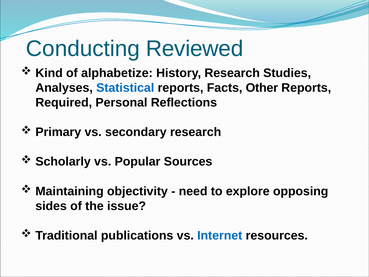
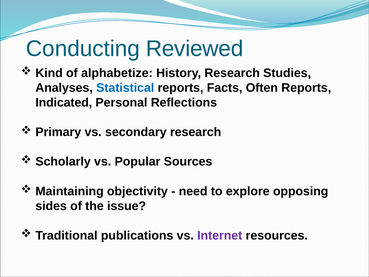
Other: Other -> Often
Required: Required -> Indicated
Internet colour: blue -> purple
